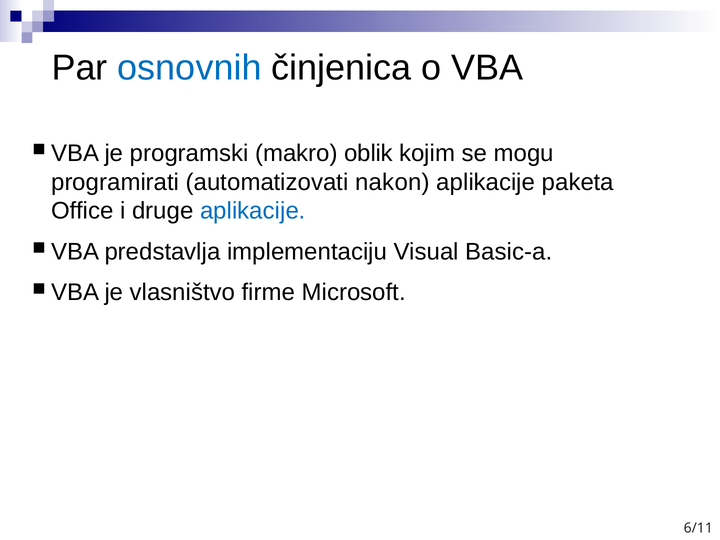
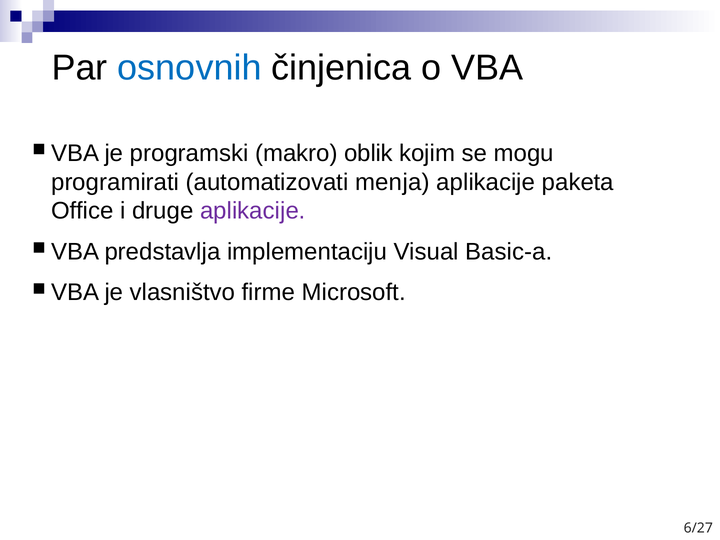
nakon: nakon -> menja
aplikacije at (253, 211) colour: blue -> purple
6/11: 6/11 -> 6/27
